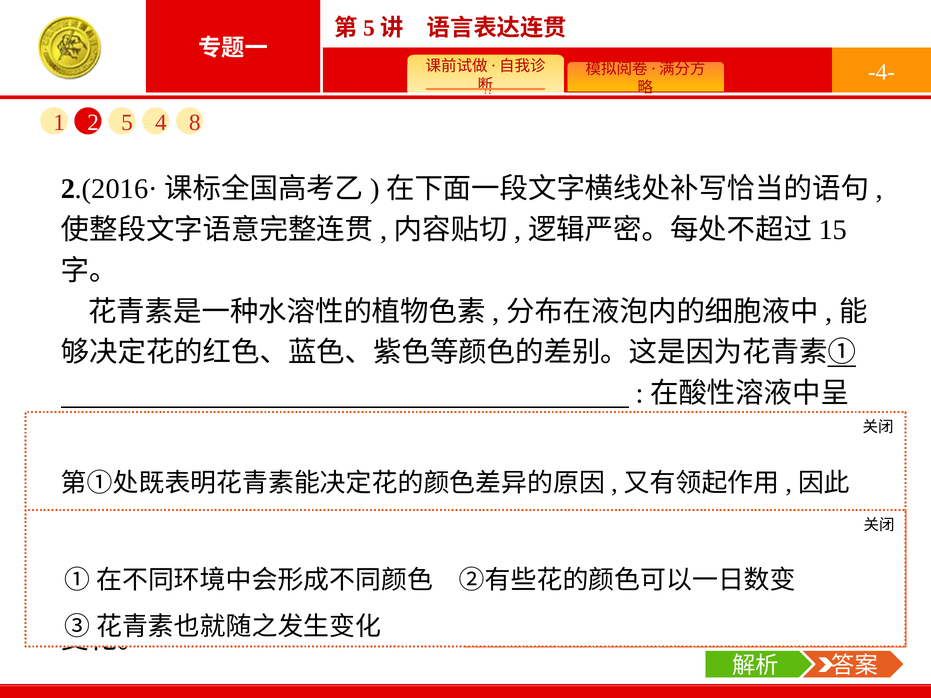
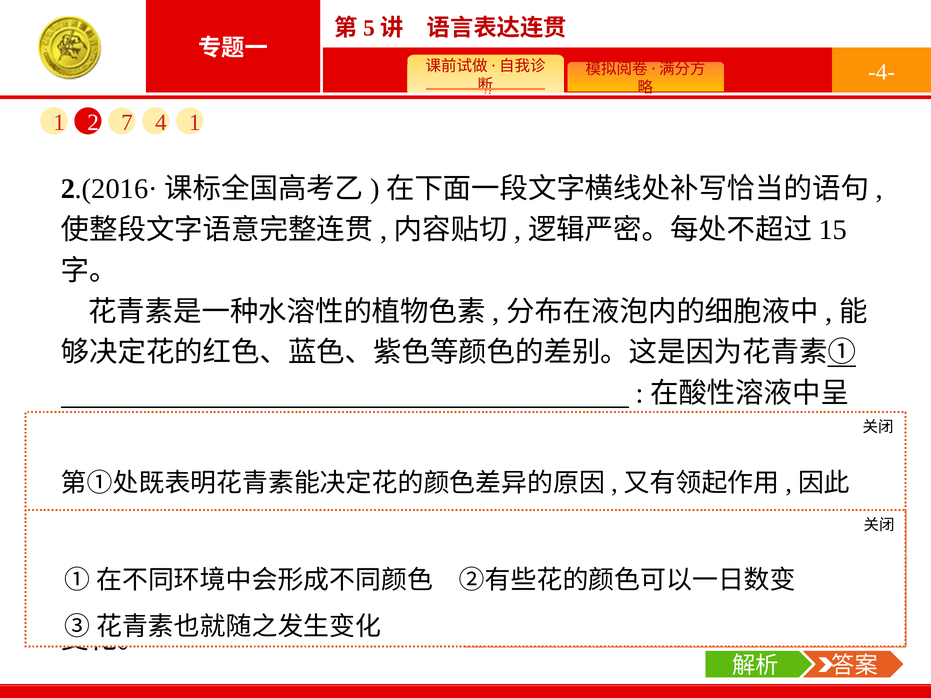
5: 5 -> 7
4 8: 8 -> 1
